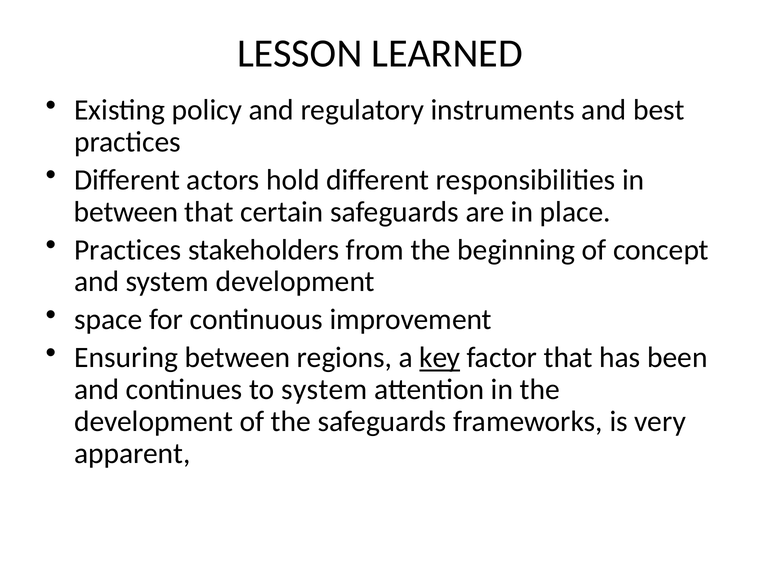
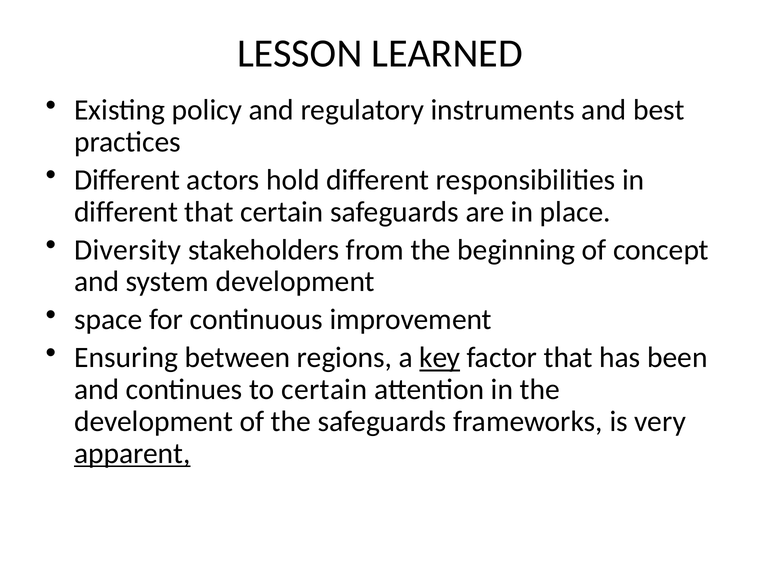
between at (126, 212): between -> different
Practices at (128, 250): Practices -> Diversity
to system: system -> certain
apparent underline: none -> present
